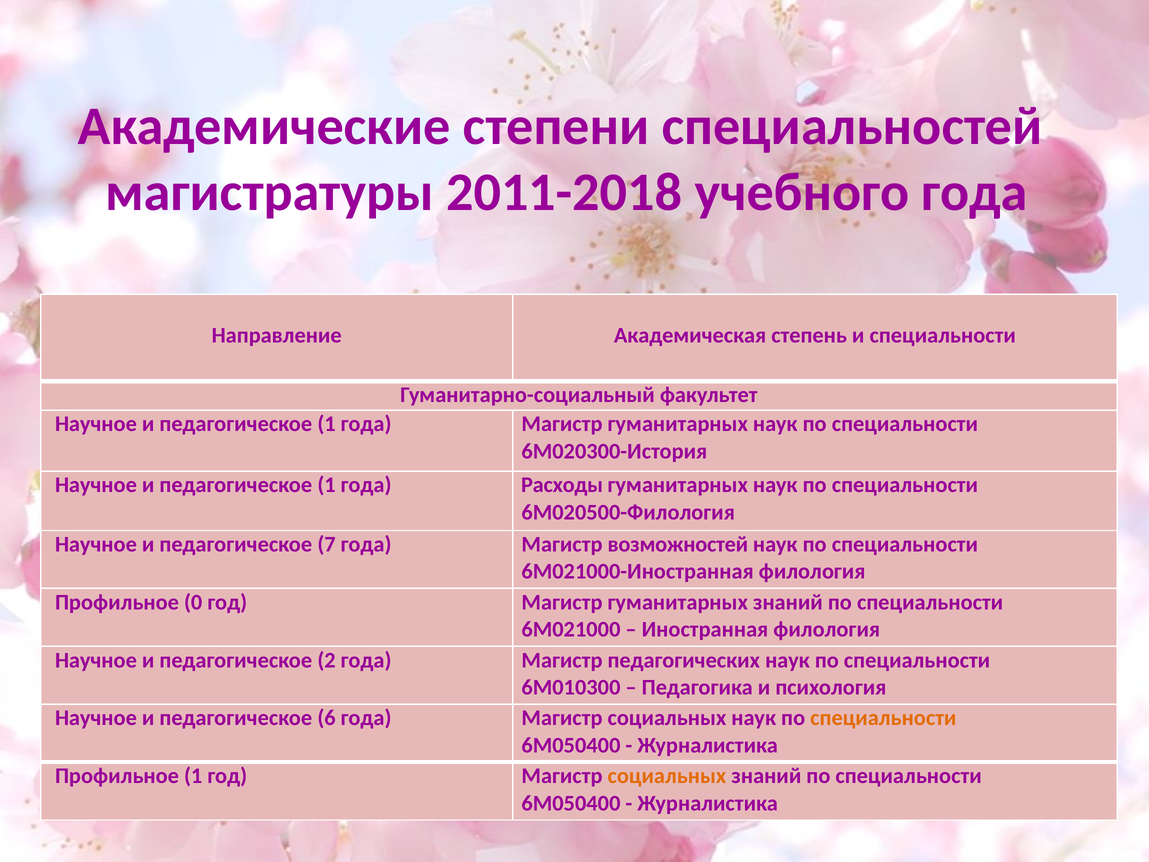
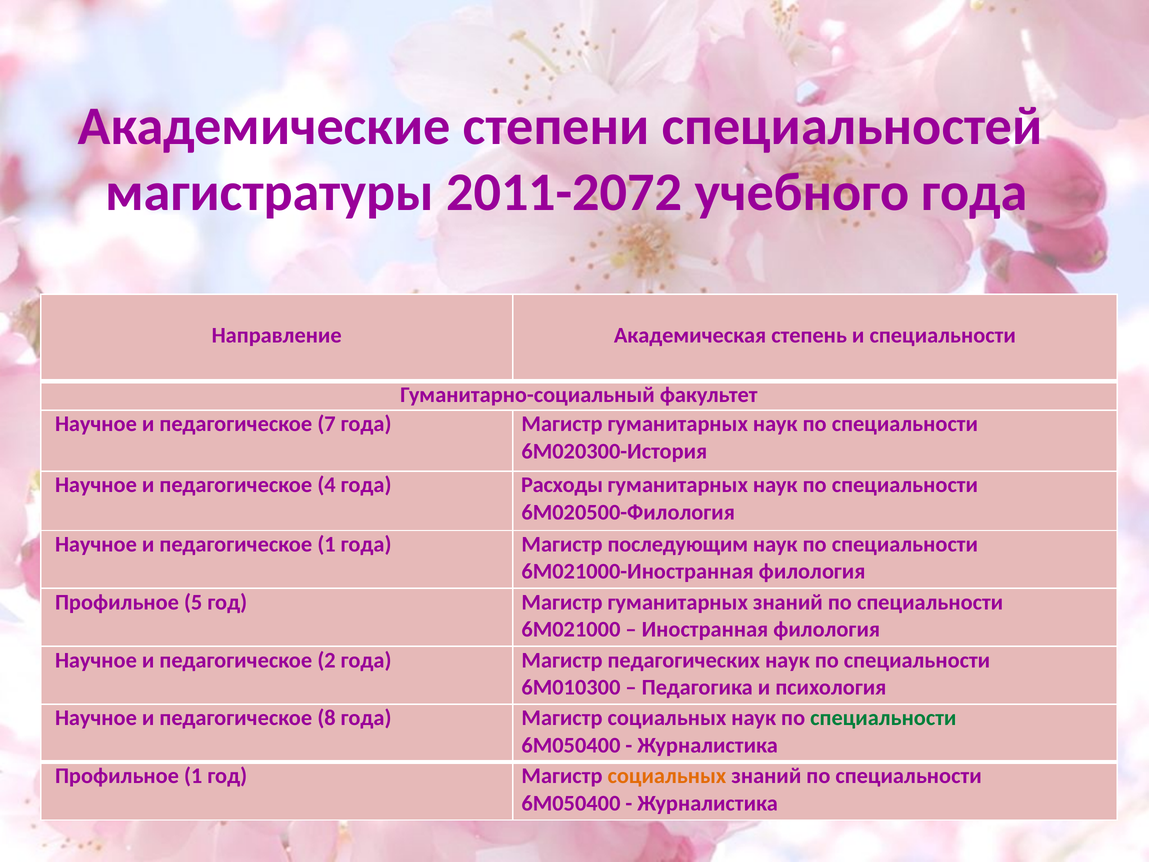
2011-2018: 2011-2018 -> 2011-2072
1 at (326, 424): 1 -> 7
1 at (326, 485): 1 -> 4
педагогическое 7: 7 -> 1
возможностей: возможностей -> последующим
0: 0 -> 5
6: 6 -> 8
специальности at (883, 718) colour: orange -> green
